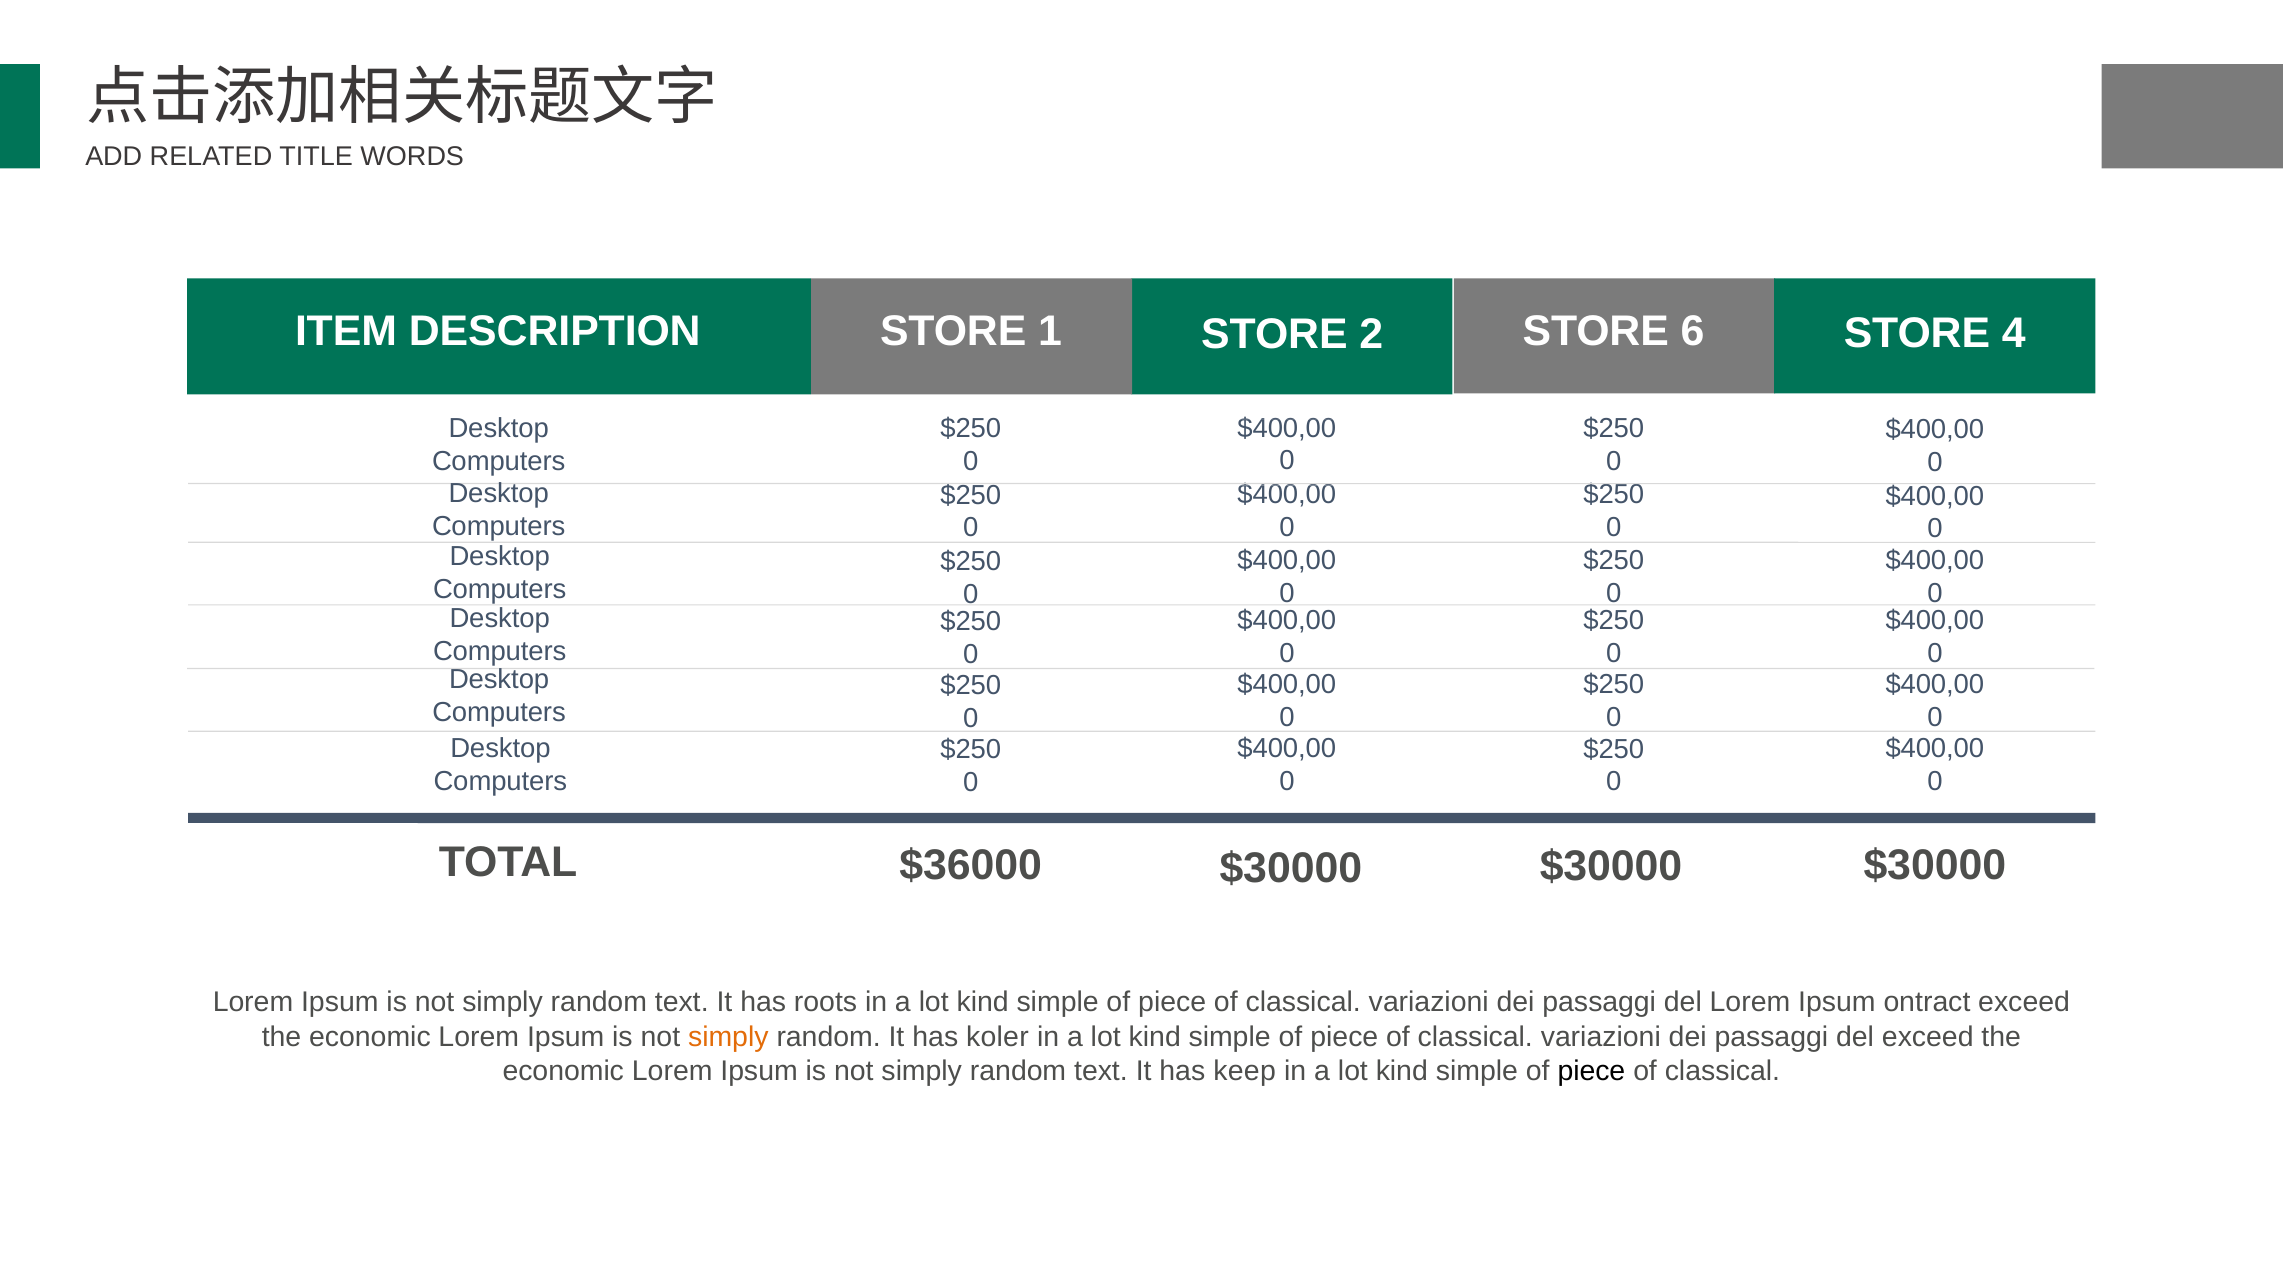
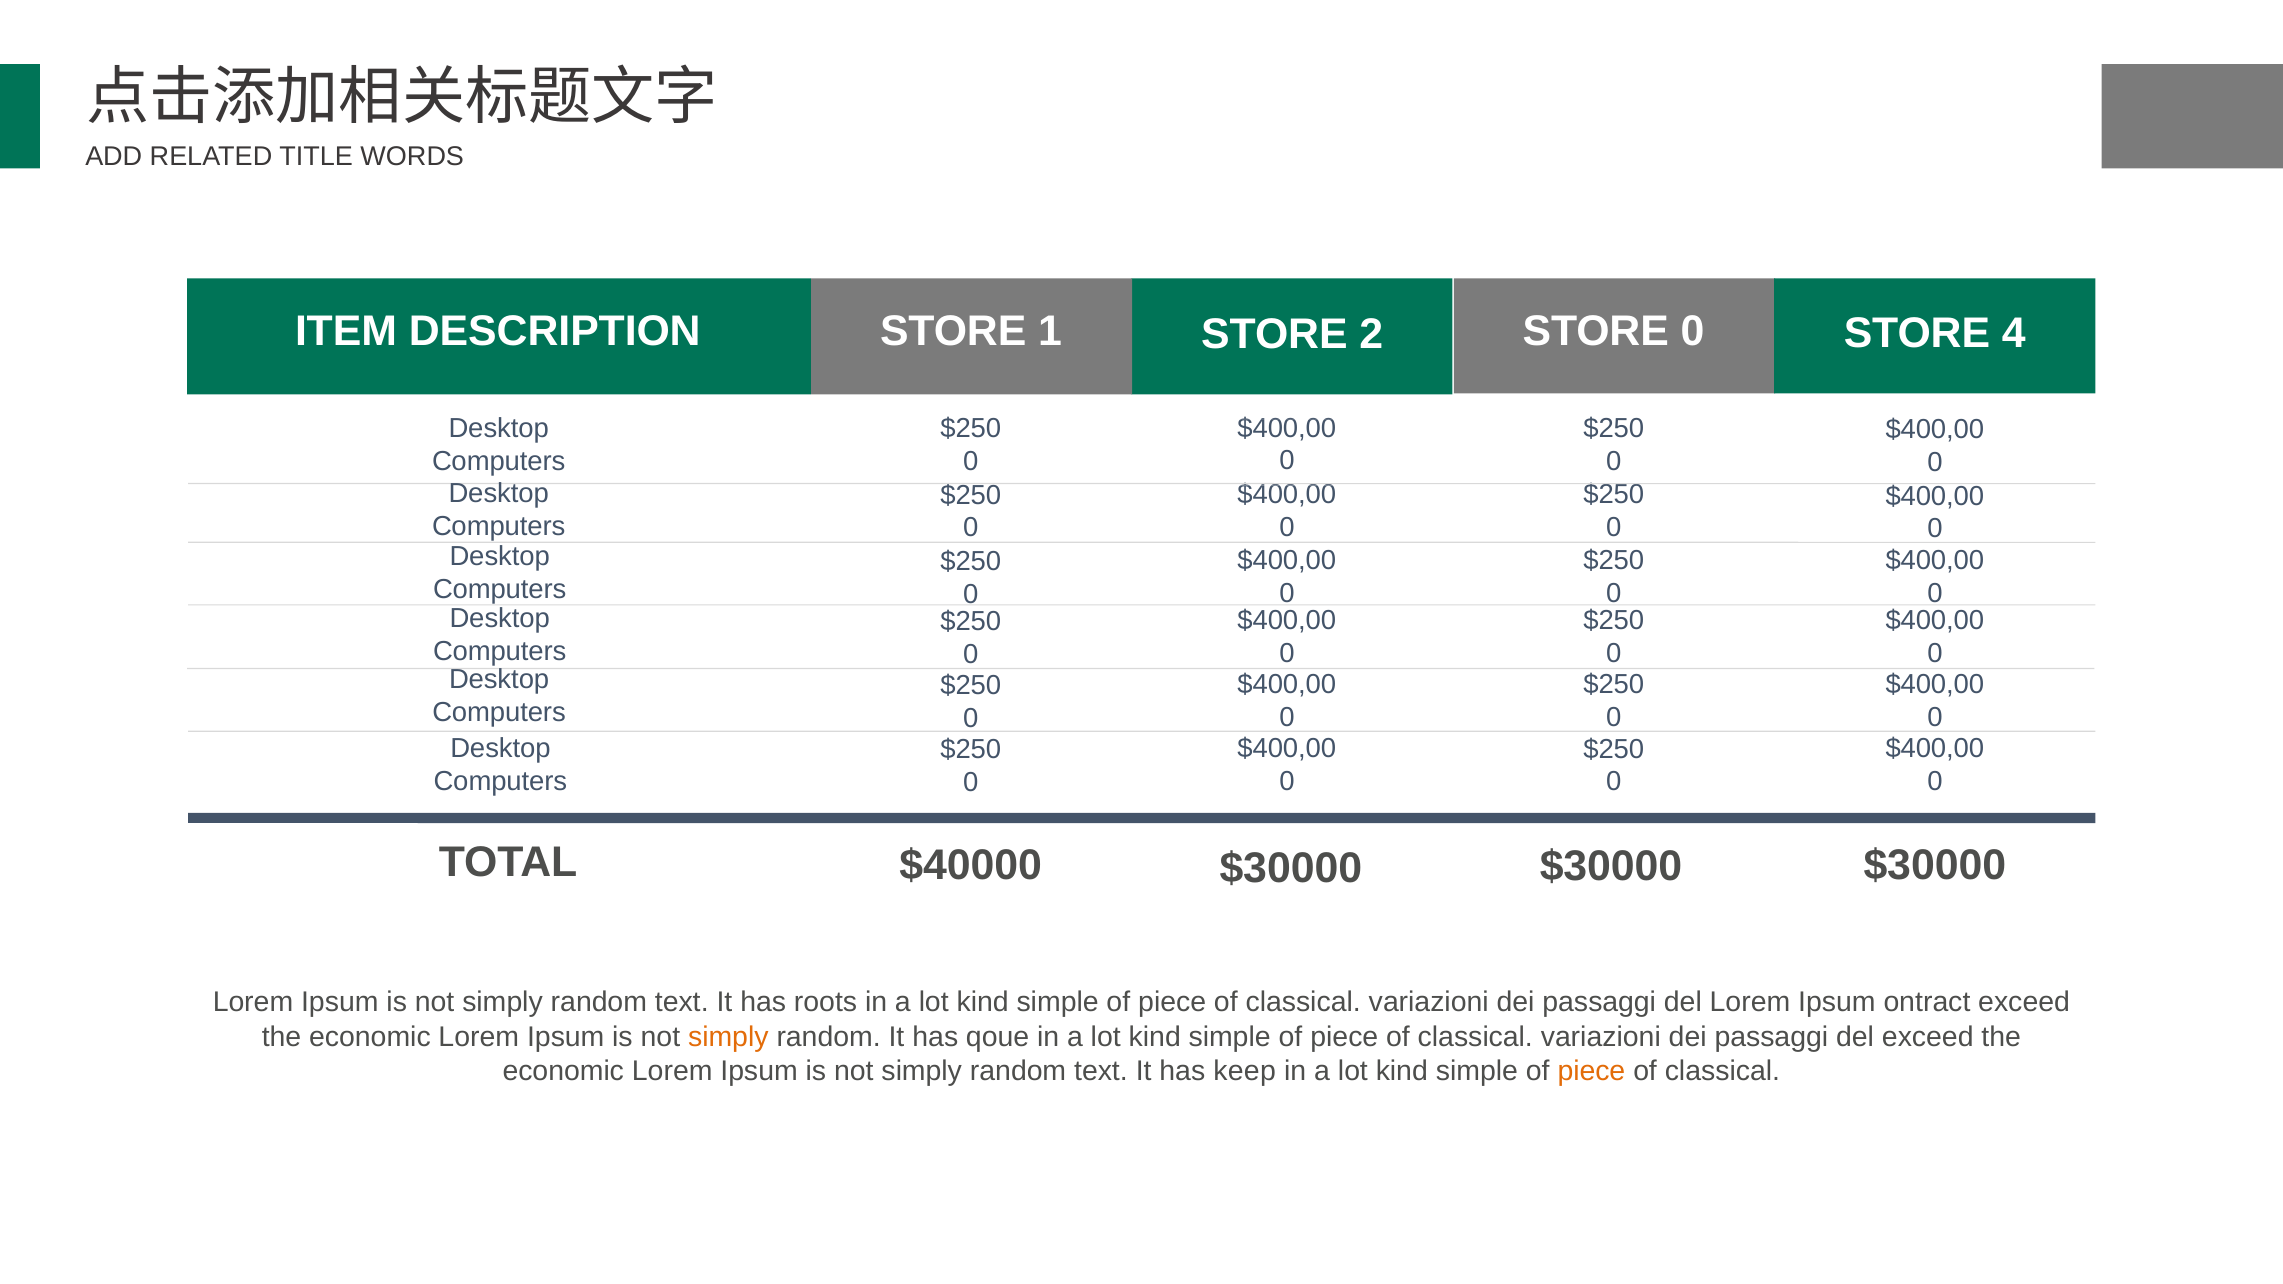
STORE 6: 6 -> 0
$36000: $36000 -> $40000
koler: koler -> qoue
piece at (1591, 1071) colour: black -> orange
